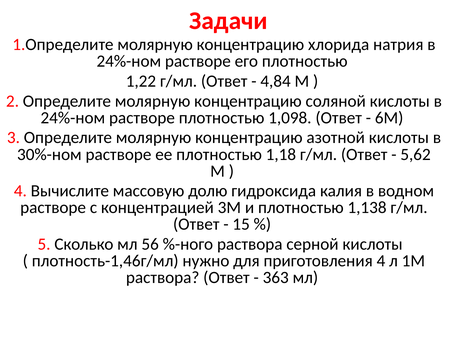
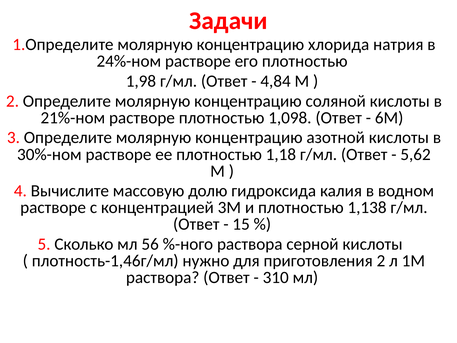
1,22: 1,22 -> 1,98
24%-ном at (73, 118): 24%-ном -> 21%-ном
приготовления 4: 4 -> 2
363: 363 -> 310
